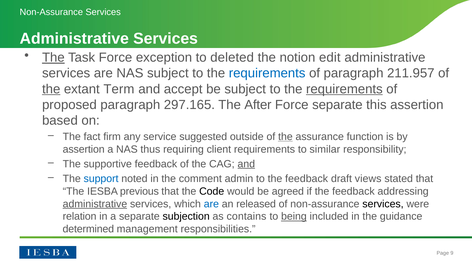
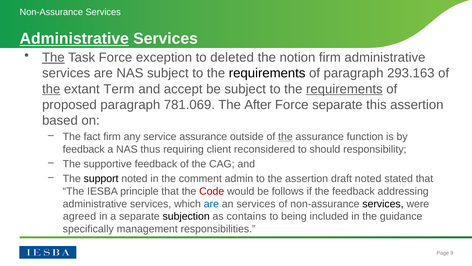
Administrative at (74, 39) underline: none -> present
notion edit: edit -> firm
requirements at (267, 73) colour: blue -> black
211.957: 211.957 -> 293.163
297.165: 297.165 -> 781.069
service suggested: suggested -> assurance
assertion at (84, 149): assertion -> feedback
client requirements: requirements -> reconsidered
similar: similar -> should
and at (246, 164) underline: present -> none
support colour: blue -> black
to the feedback: feedback -> assertion
draft views: views -> noted
previous: previous -> principle
Code colour: black -> red
agreed: agreed -> follows
administrative at (95, 203) underline: present -> none
an released: released -> services
relation: relation -> agreed
being underline: present -> none
determined: determined -> specifically
